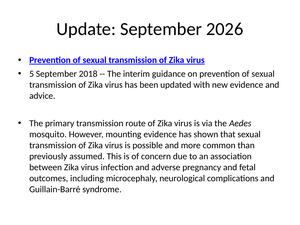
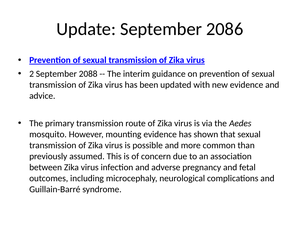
2026: 2026 -> 2086
5: 5 -> 2
2018: 2018 -> 2088
